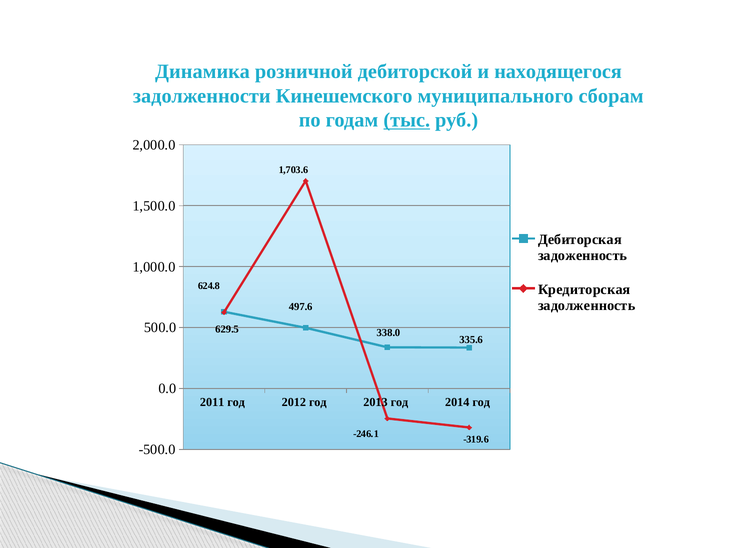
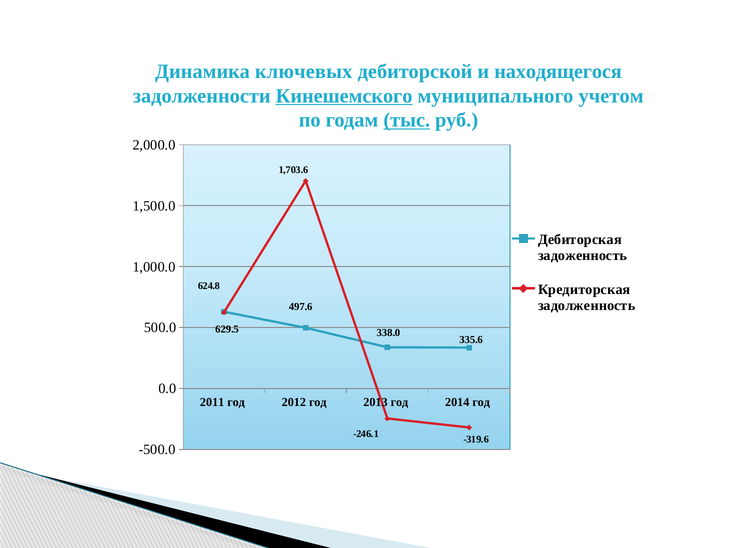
розничной: розничной -> ключевых
Кинешемского underline: none -> present
сборам: сборам -> учетом
